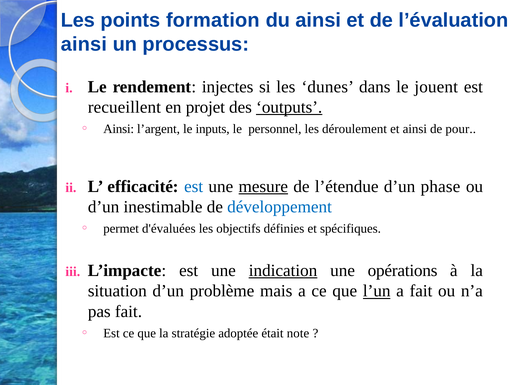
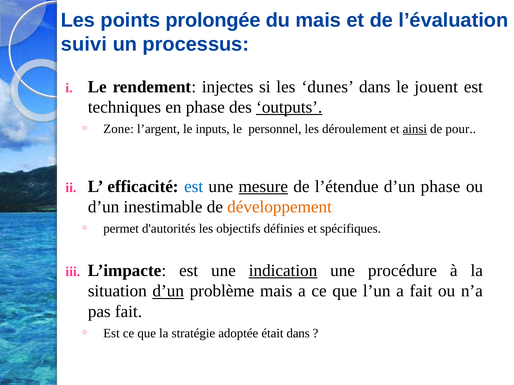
formation: formation -> prolongée
du ainsi: ainsi -> mais
ainsi at (84, 44): ainsi -> suivi
recueillent: recueillent -> techniques
en projet: projet -> phase
Ainsi at (119, 129): Ainsi -> Zone
ainsi at (415, 129) underline: none -> present
développement colour: blue -> orange
d'évaluées: d'évaluées -> d'autorités
opérations: opérations -> procédure
d’un at (168, 291) underline: none -> present
l’un underline: present -> none
était note: note -> dans
